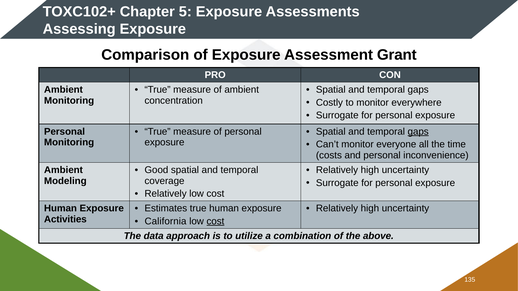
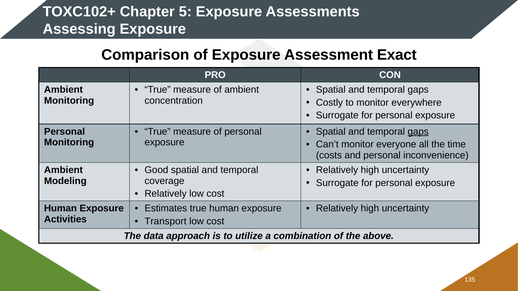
Grant: Grant -> Exact
California: California -> Transport
cost at (215, 222) underline: present -> none
